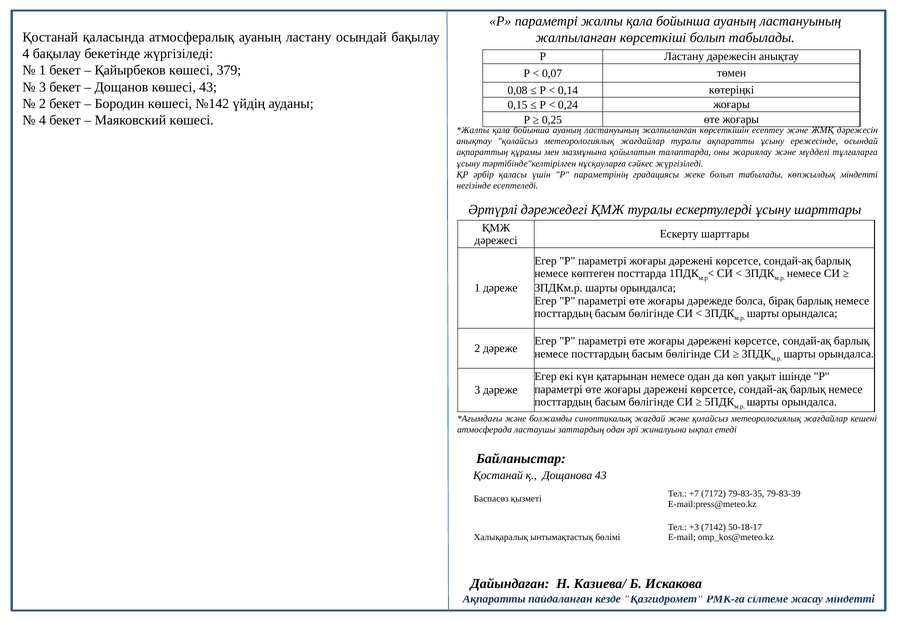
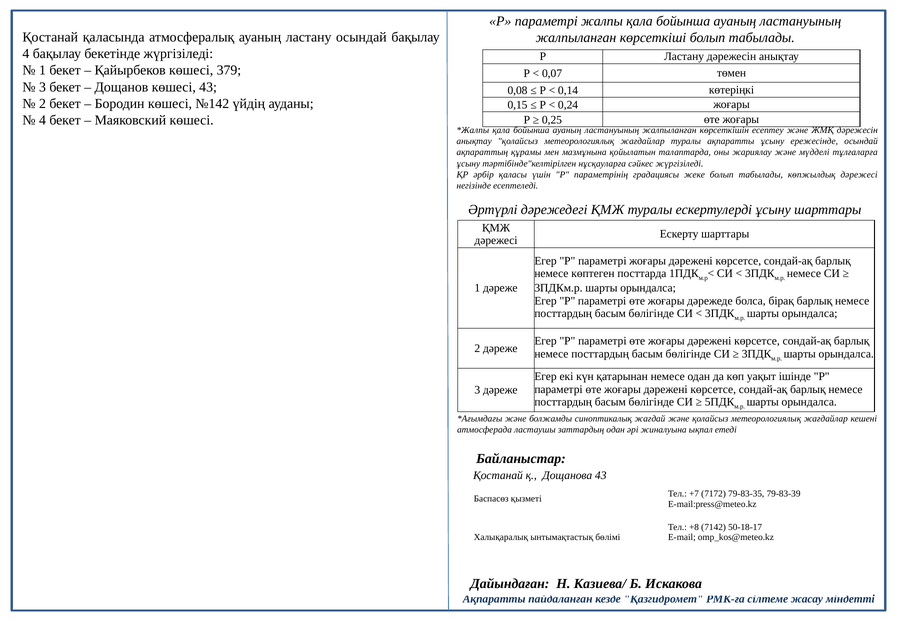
көпжылдық міндетті: міндетті -> дәрежесі
+3: +3 -> +8
